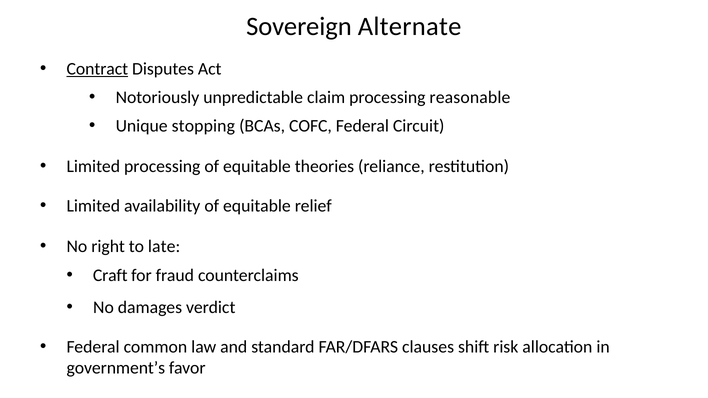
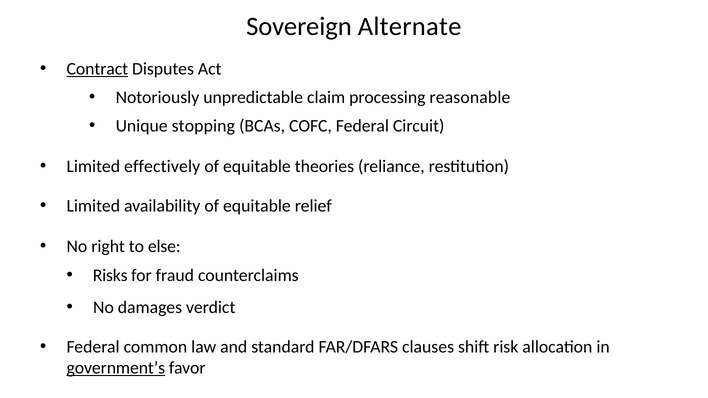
Limited processing: processing -> effectively
late: late -> else
Craft: Craft -> Risks
government’s underline: none -> present
